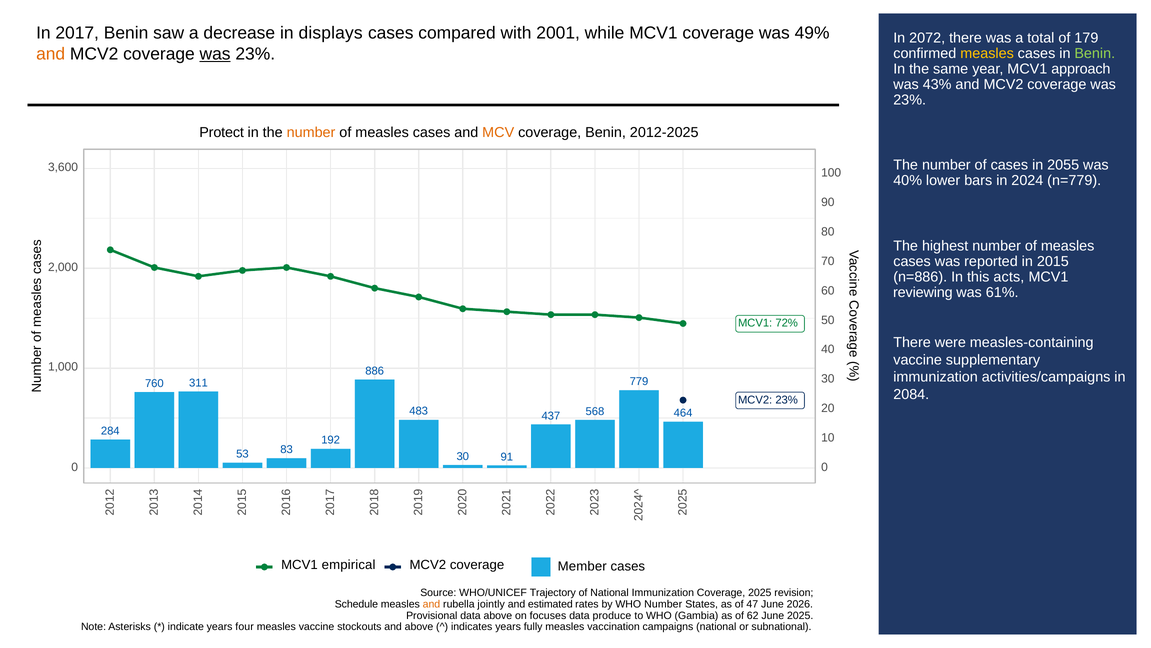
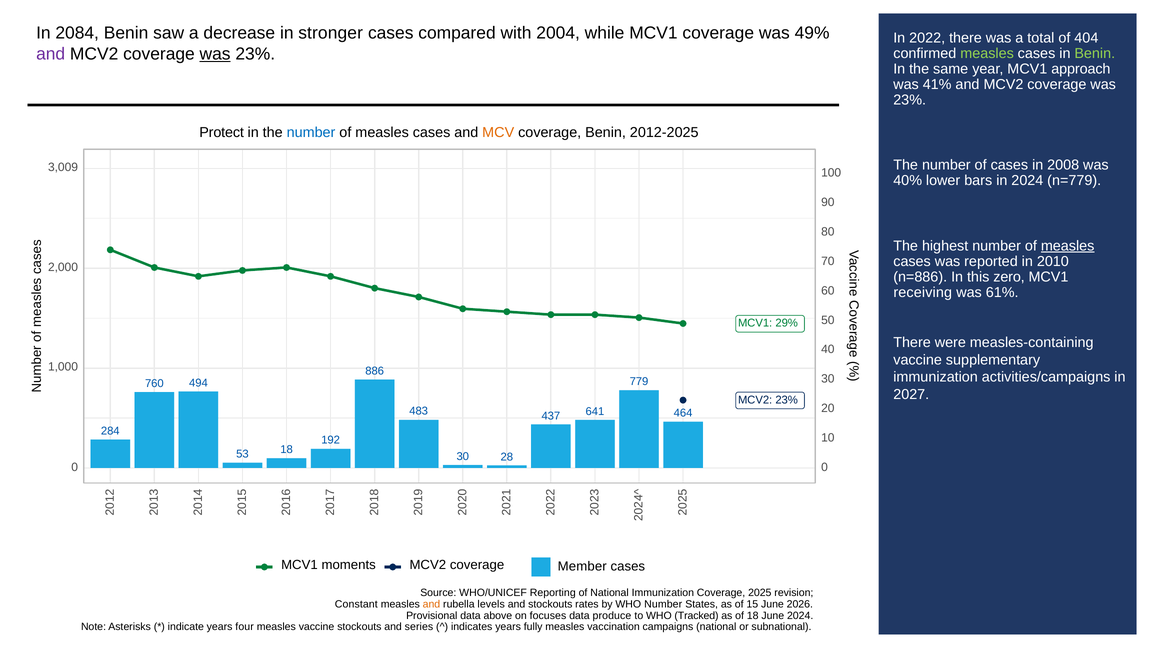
2017: 2017 -> 2084
displays: displays -> stronger
2001: 2001 -> 2004
2072: 2072 -> 2022
179: 179 -> 404
and at (51, 54) colour: orange -> purple
measles at (987, 53) colour: yellow -> light green
43%: 43% -> 41%
number at (311, 132) colour: orange -> blue
2055: 2055 -> 2008
3,600: 3,600 -> 3,009
measles at (1068, 246) underline: none -> present
2015: 2015 -> 2010
acts: acts -> zero
reviewing: reviewing -> receiving
72%: 72% -> 29%
311: 311 -> 494
2084: 2084 -> 2027
568: 568 -> 641
53 83: 83 -> 18
91: 91 -> 28
empirical: empirical -> moments
Trajectory: Trajectory -> Reporting
Schedule: Schedule -> Constant
jointly: jointly -> levels
and estimated: estimated -> stockouts
47: 47 -> 15
Gambia: Gambia -> Tracked
of 62: 62 -> 18
June 2025: 2025 -> 2024
and above: above -> series
